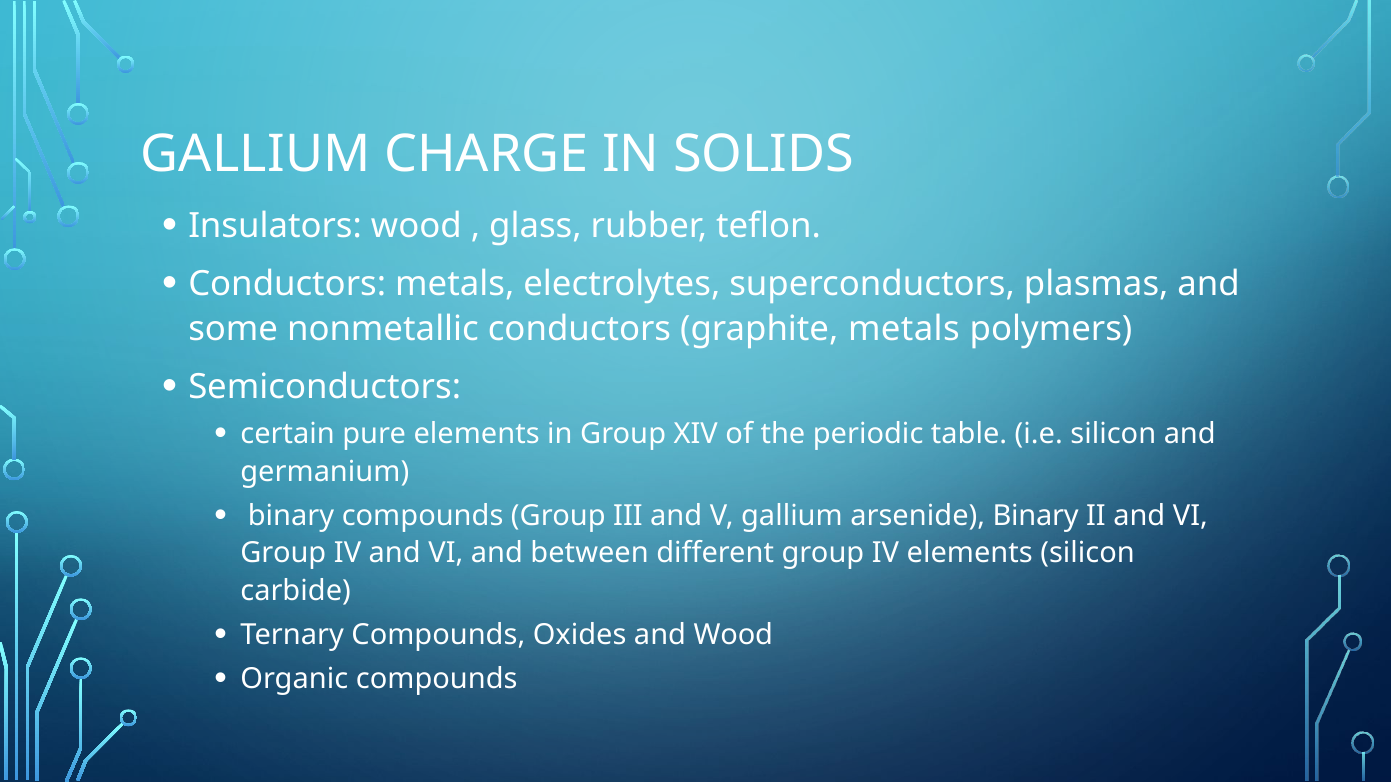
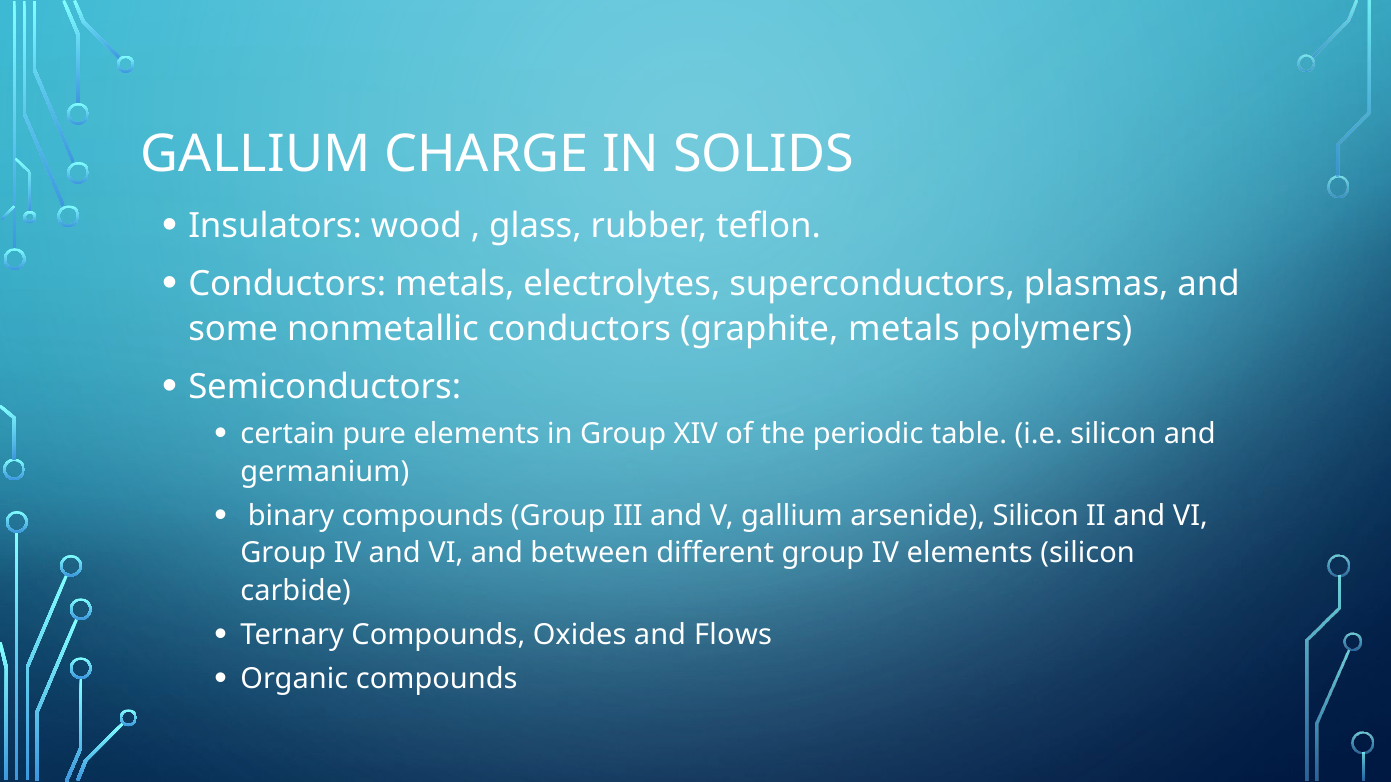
arsenide Binary: Binary -> Silicon
and Wood: Wood -> Flows
